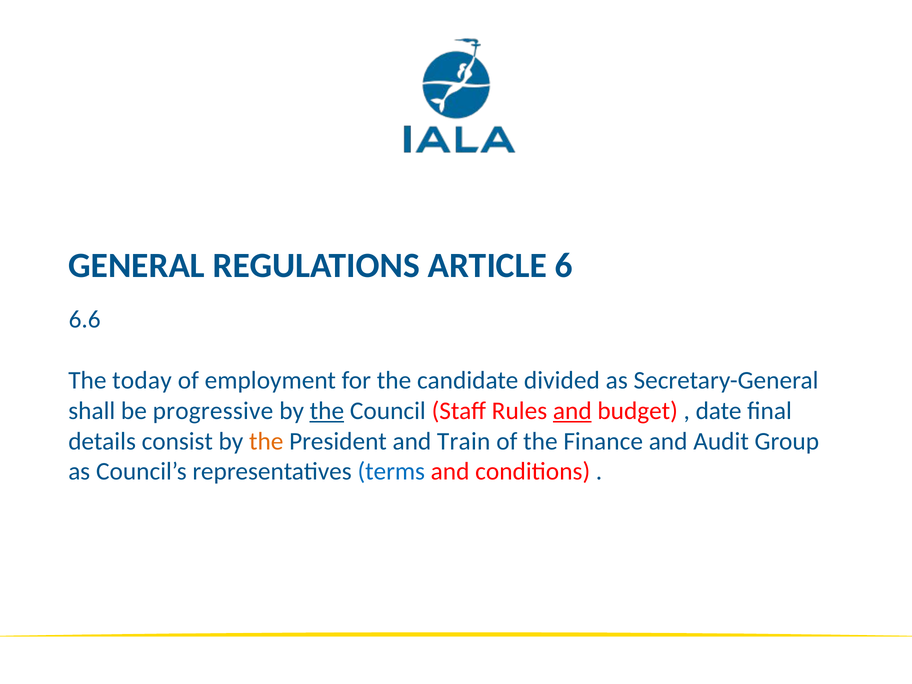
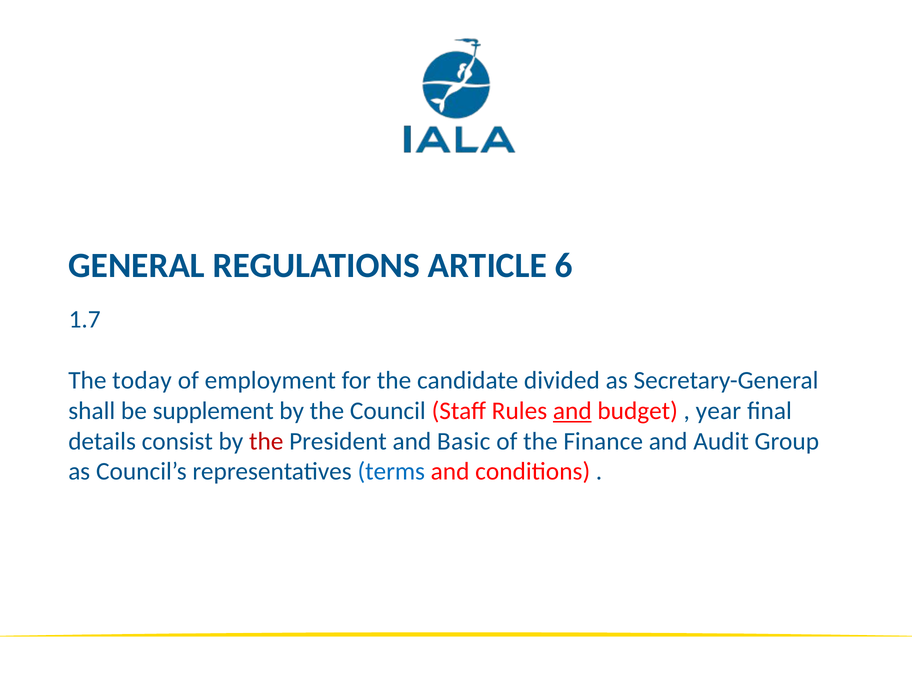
6.6: 6.6 -> 1.7
progressive: progressive -> supplement
the at (327, 411) underline: present -> none
date: date -> year
the at (266, 441) colour: orange -> red
Train: Train -> Basic
